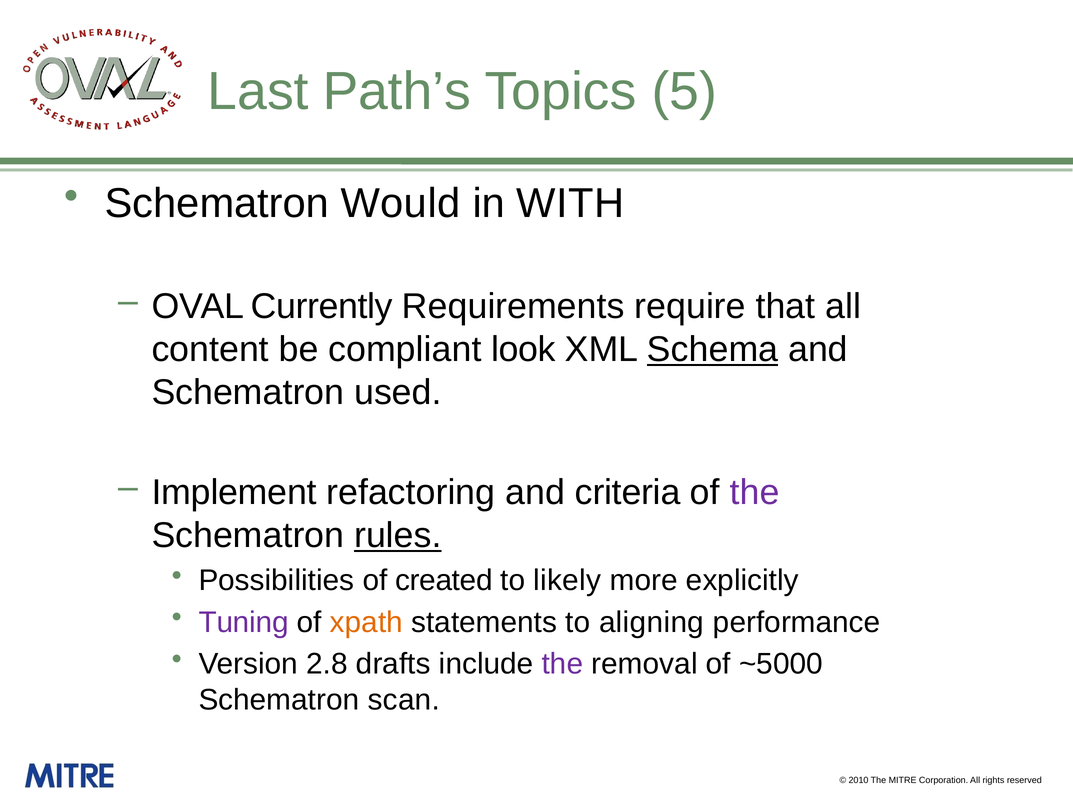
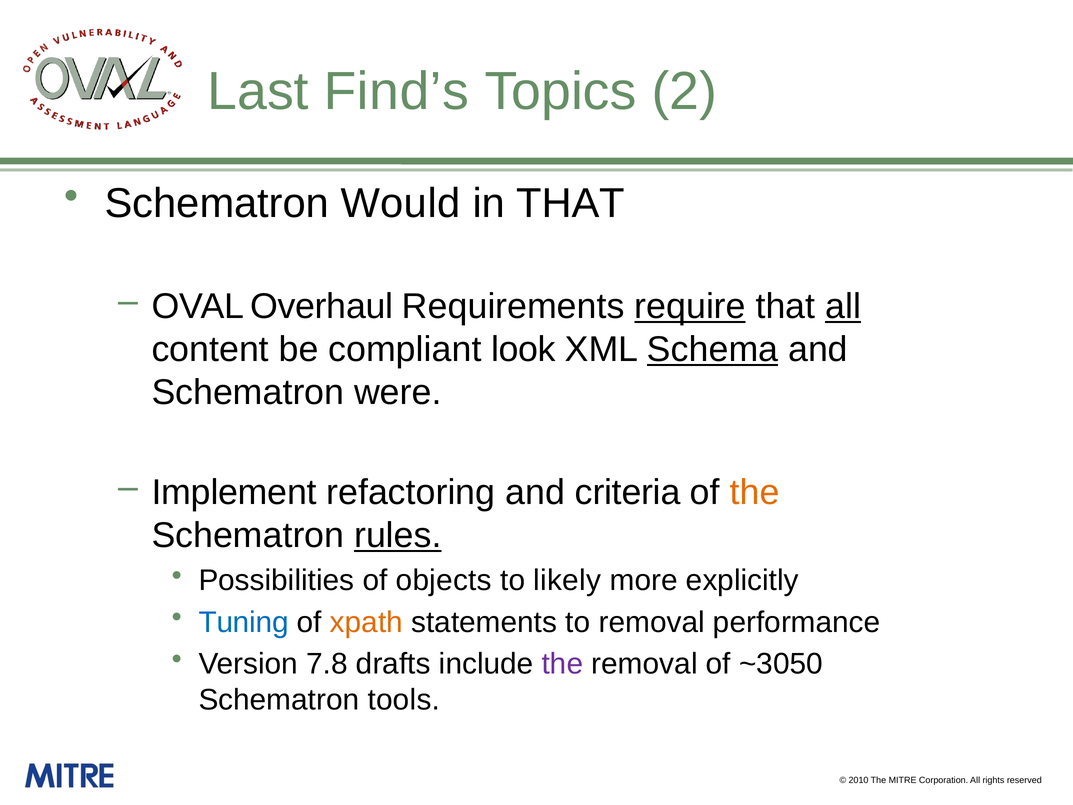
Path’s: Path’s -> Find’s
5: 5 -> 2
in WITH: WITH -> THAT
Currently: Currently -> Overhaul
require underline: none -> present
all at (843, 307) underline: none -> present
used: used -> were
the at (755, 493) colour: purple -> orange
created: created -> objects
Tuning colour: purple -> blue
to aligning: aligning -> removal
2.8: 2.8 -> 7.8
~5000: ~5000 -> ~3050
scan: scan -> tools
